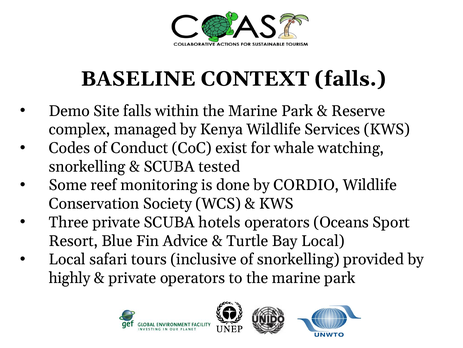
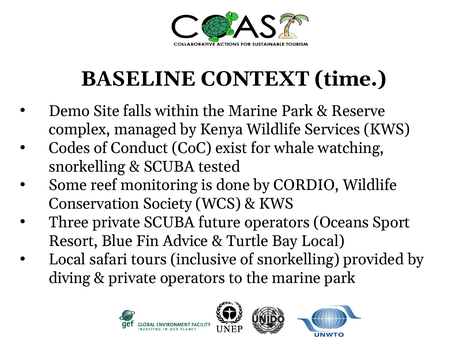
CONTEXT falls: falls -> time
hotels: hotels -> future
highly: highly -> diving
